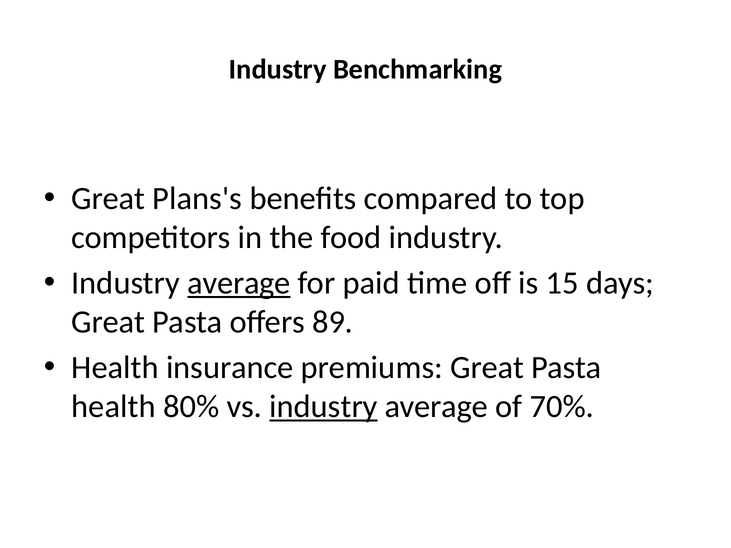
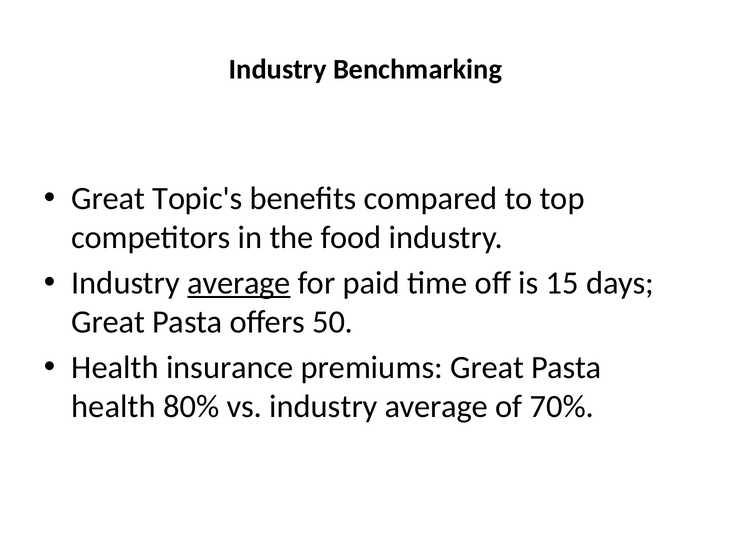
Plans's: Plans's -> Topic's
89: 89 -> 50
industry at (323, 407) underline: present -> none
